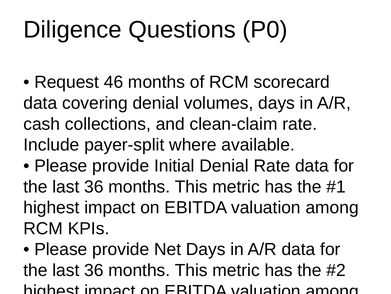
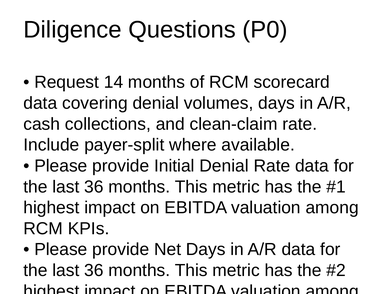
46: 46 -> 14
